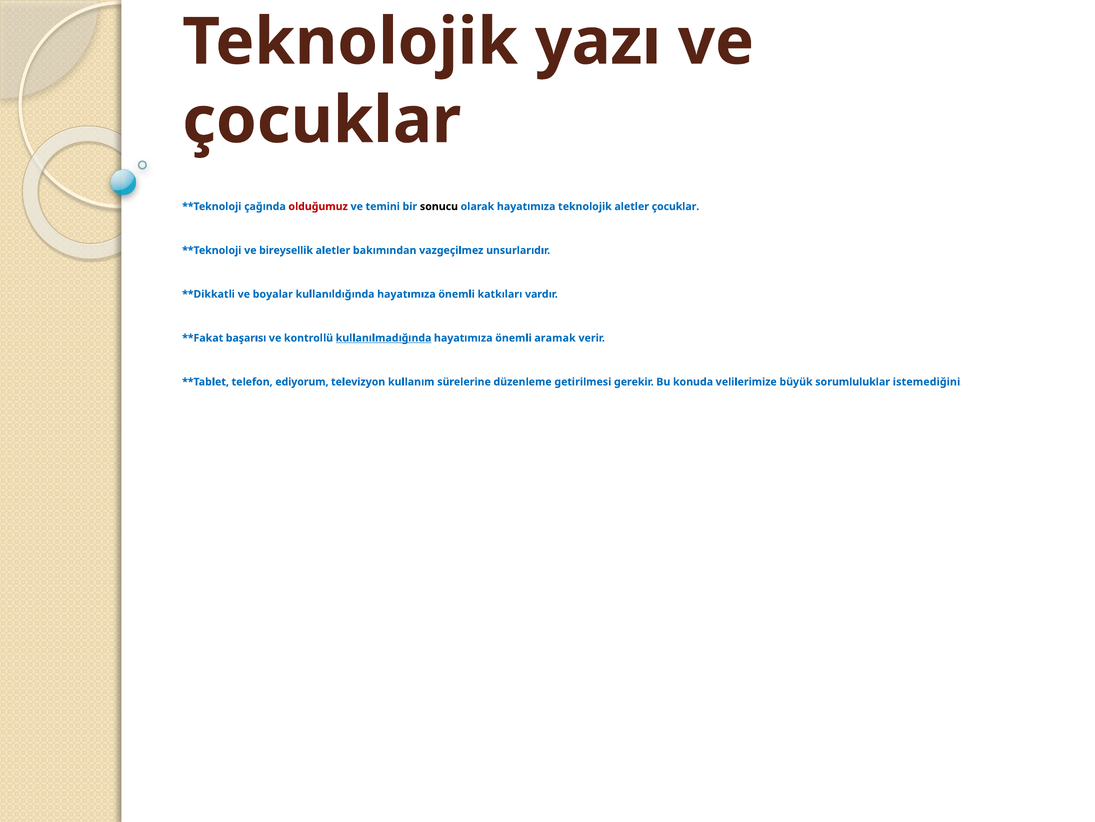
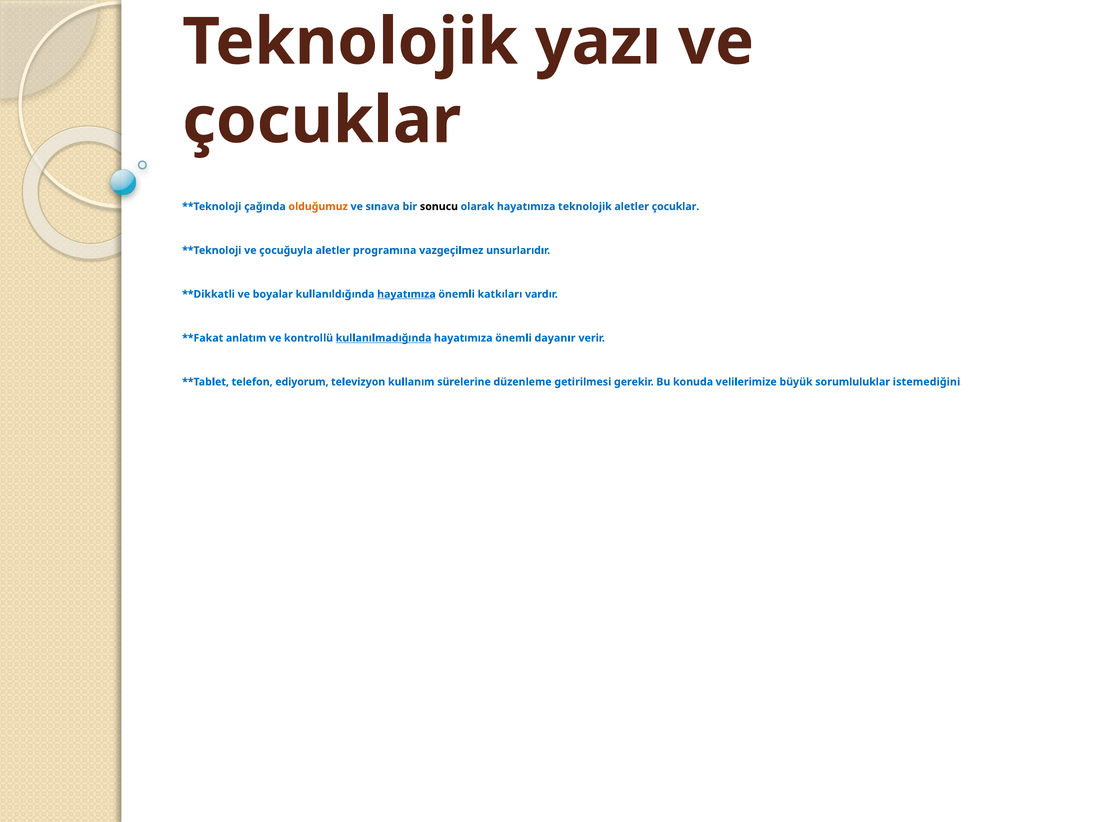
olduğumuz colour: red -> orange
temini: temini -> sınava
bireysellik: bireysellik -> çocuğuyla
bakımından: bakımından -> programına
hayatımıza at (406, 294) underline: none -> present
başarısı: başarısı -> anlatım
aramak: aramak -> dayanır
